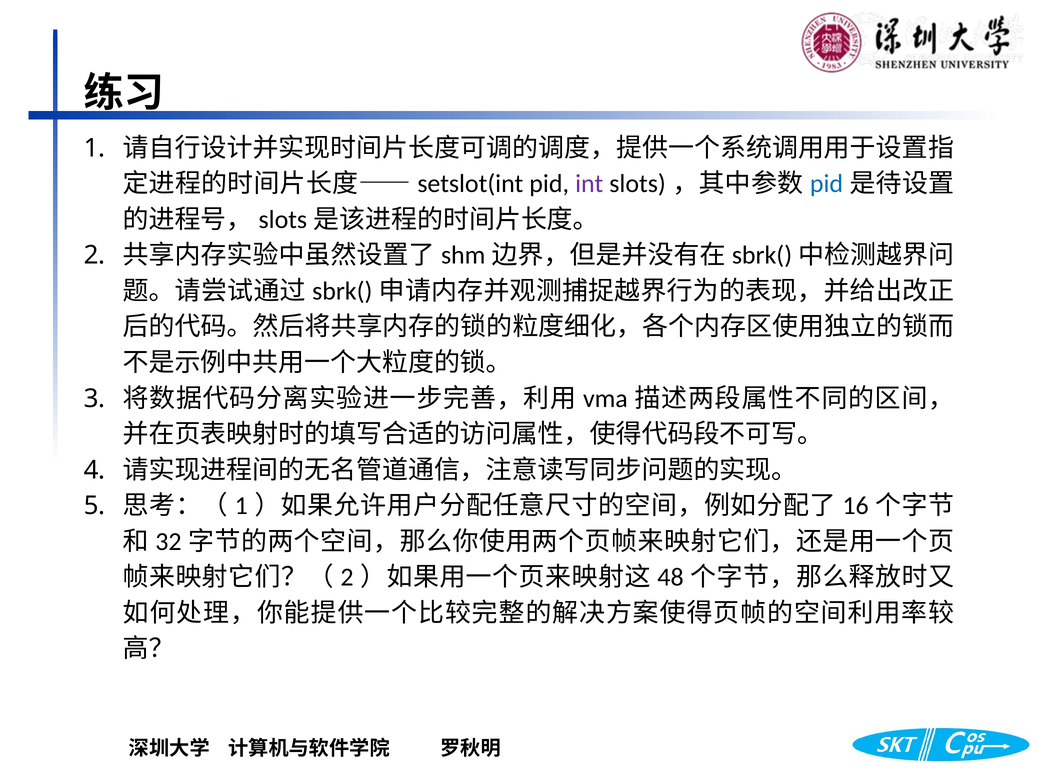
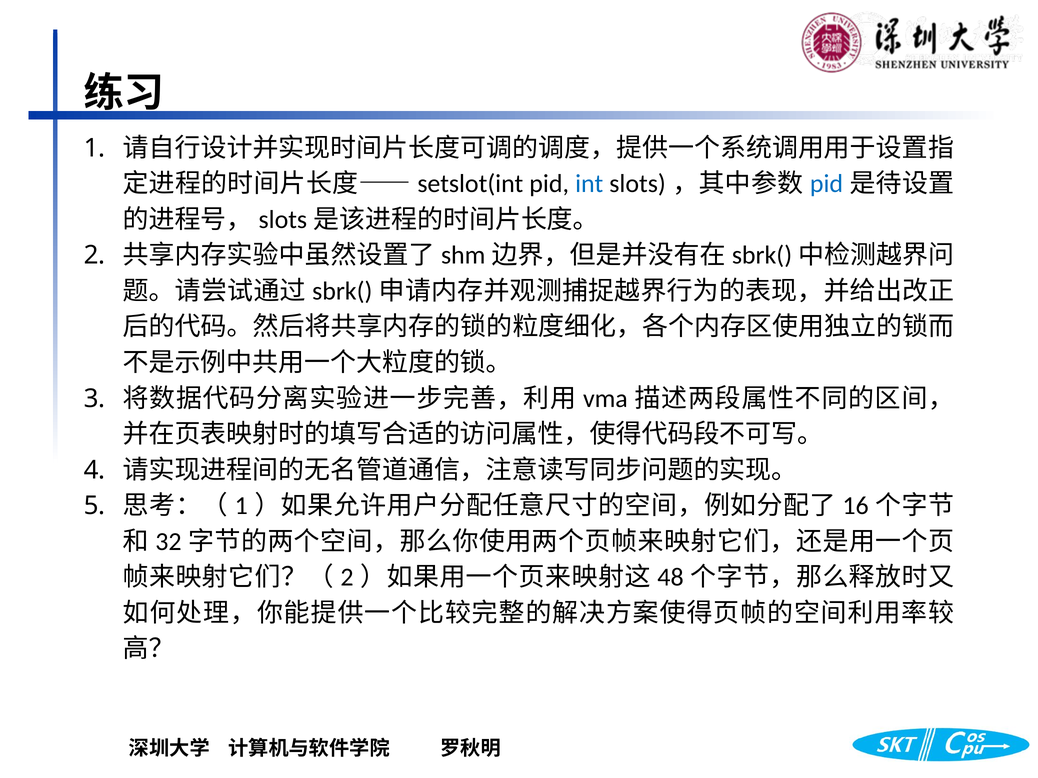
int colour: purple -> blue
